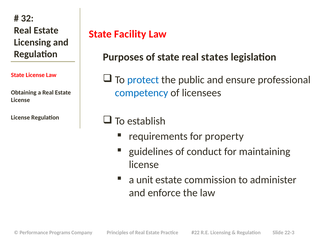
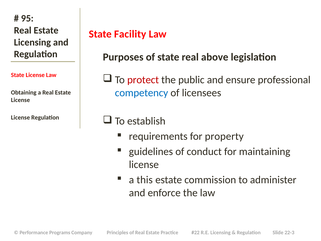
32: 32 -> 95
states: states -> above
protect colour: blue -> red
unit: unit -> this
